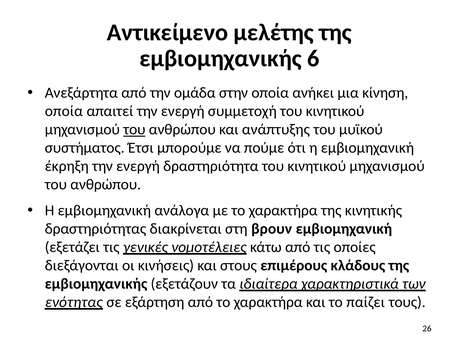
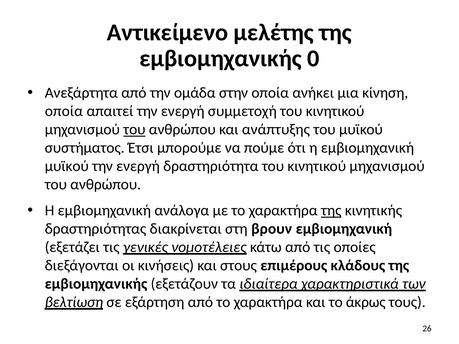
6: 6 -> 0
έκρηξη at (67, 166): έκρηξη -> μυϊκού
της at (331, 211) underline: none -> present
ενότητας: ενότητας -> βελτίωση
παίζει: παίζει -> άκρως
